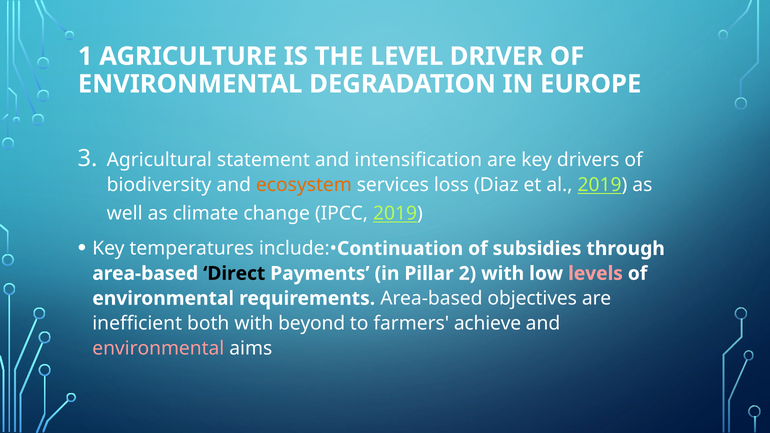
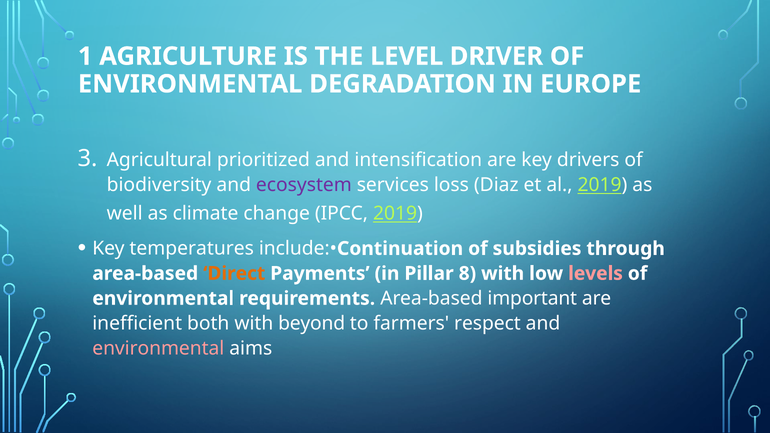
statement: statement -> prioritized
ecosystem colour: orange -> purple
Direct colour: black -> orange
2: 2 -> 8
objectives: objectives -> important
achieve: achieve -> respect
